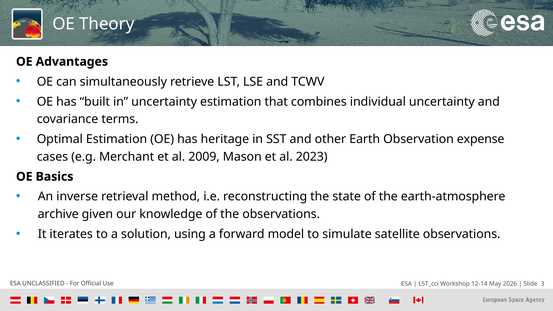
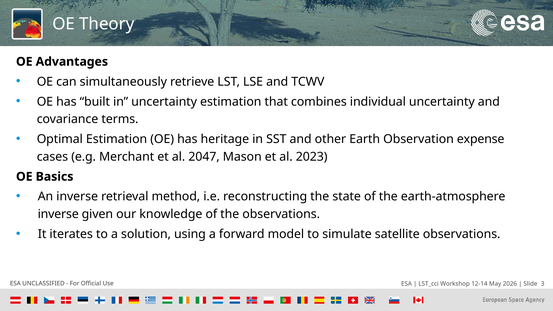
2009: 2009 -> 2047
archive at (58, 214): archive -> inverse
